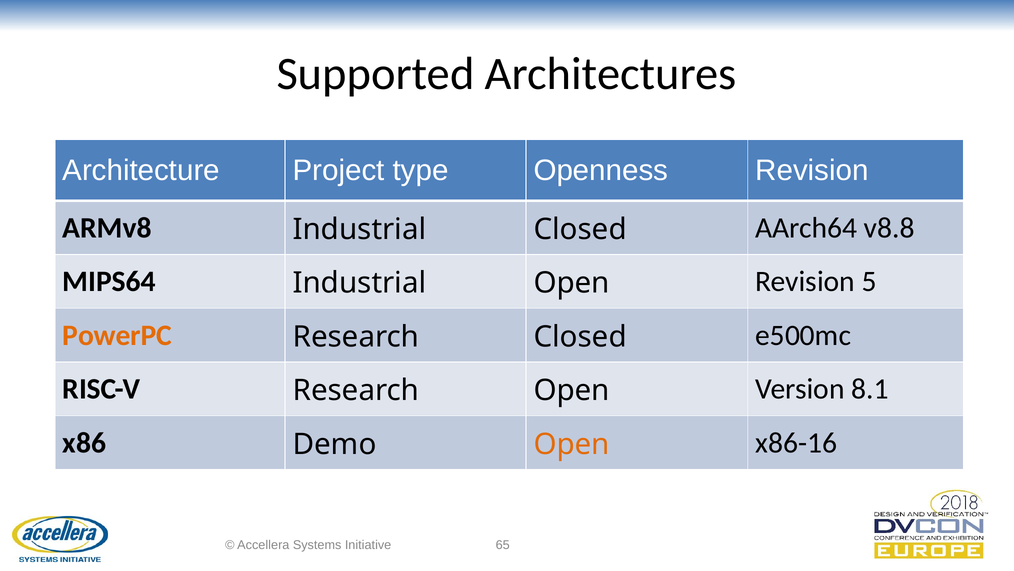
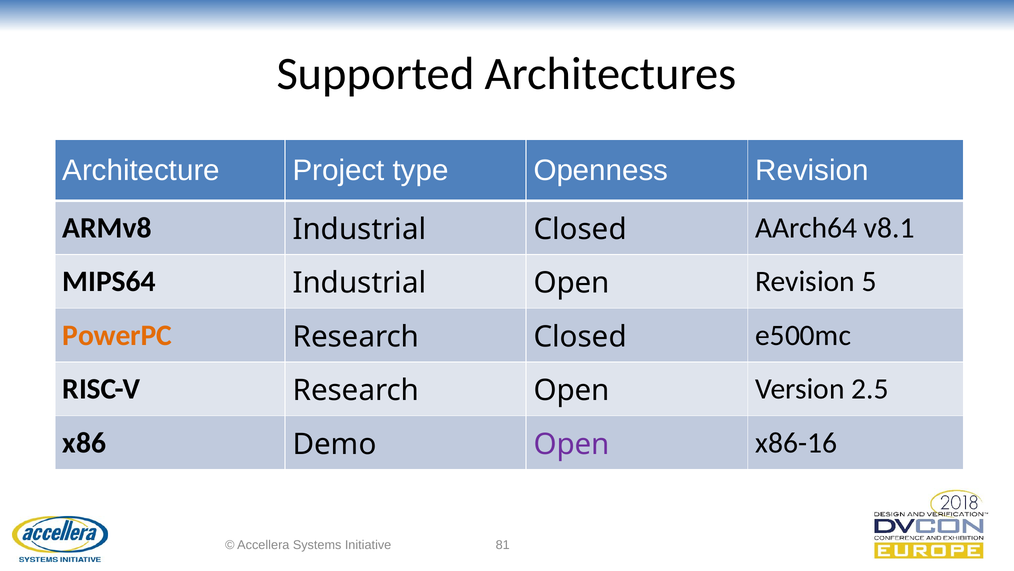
v8.8: v8.8 -> v8.1
8.1: 8.1 -> 2.5
Open at (572, 444) colour: orange -> purple
65: 65 -> 81
